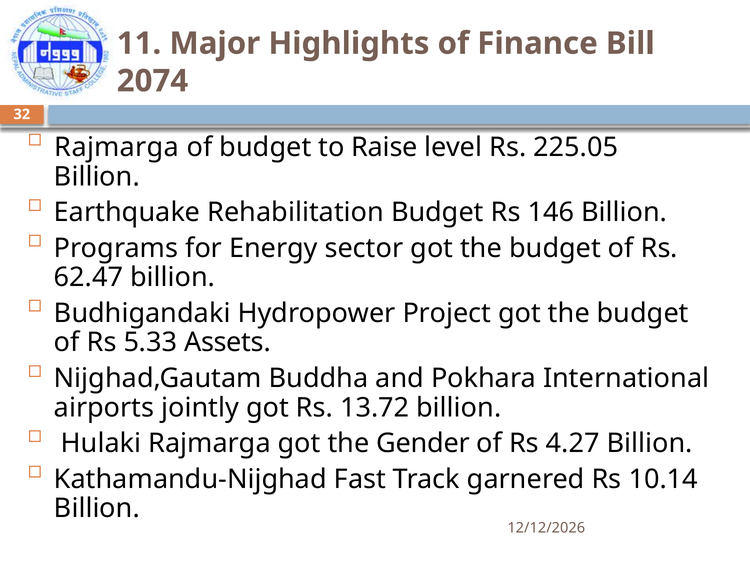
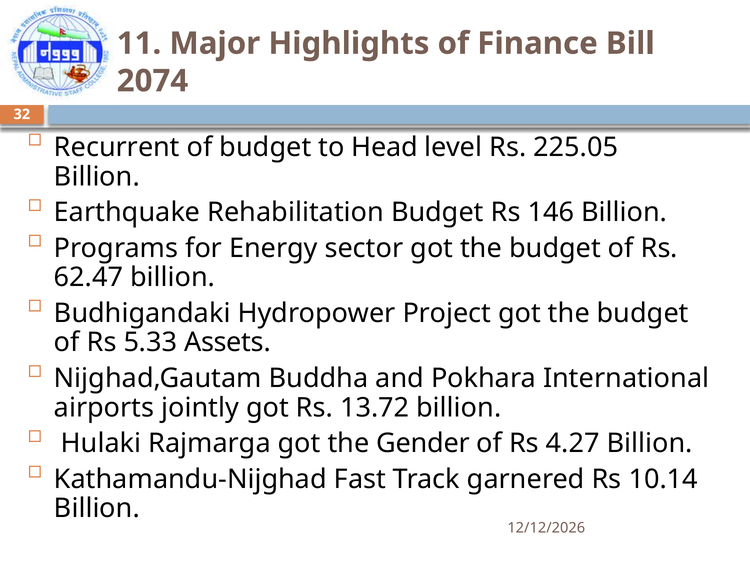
Rajmarga at (117, 147): Rajmarga -> Recurrent
Raise: Raise -> Head
